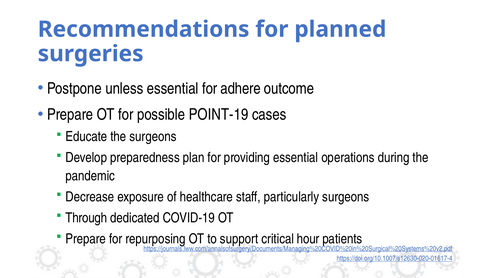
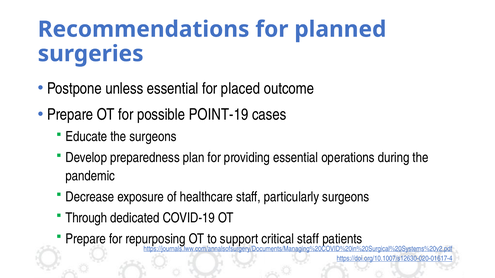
adhere: adhere -> placed
critical hour: hour -> staff
